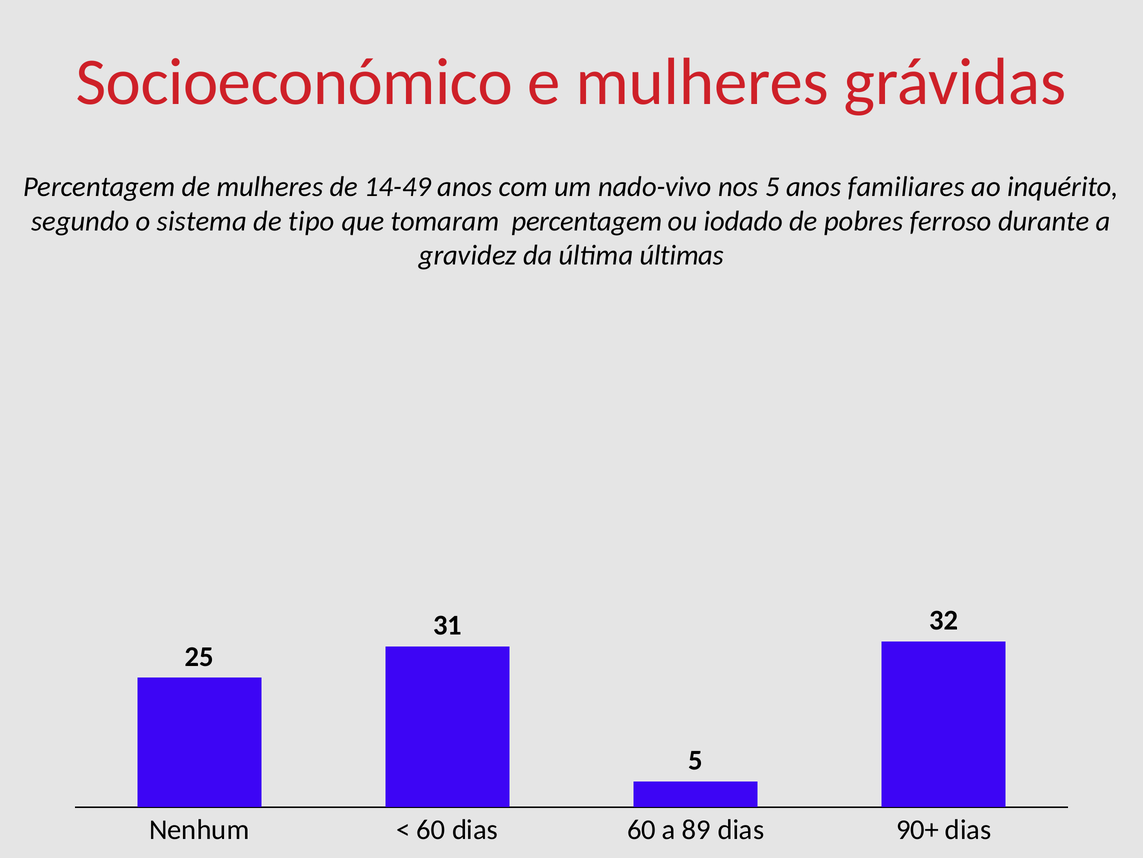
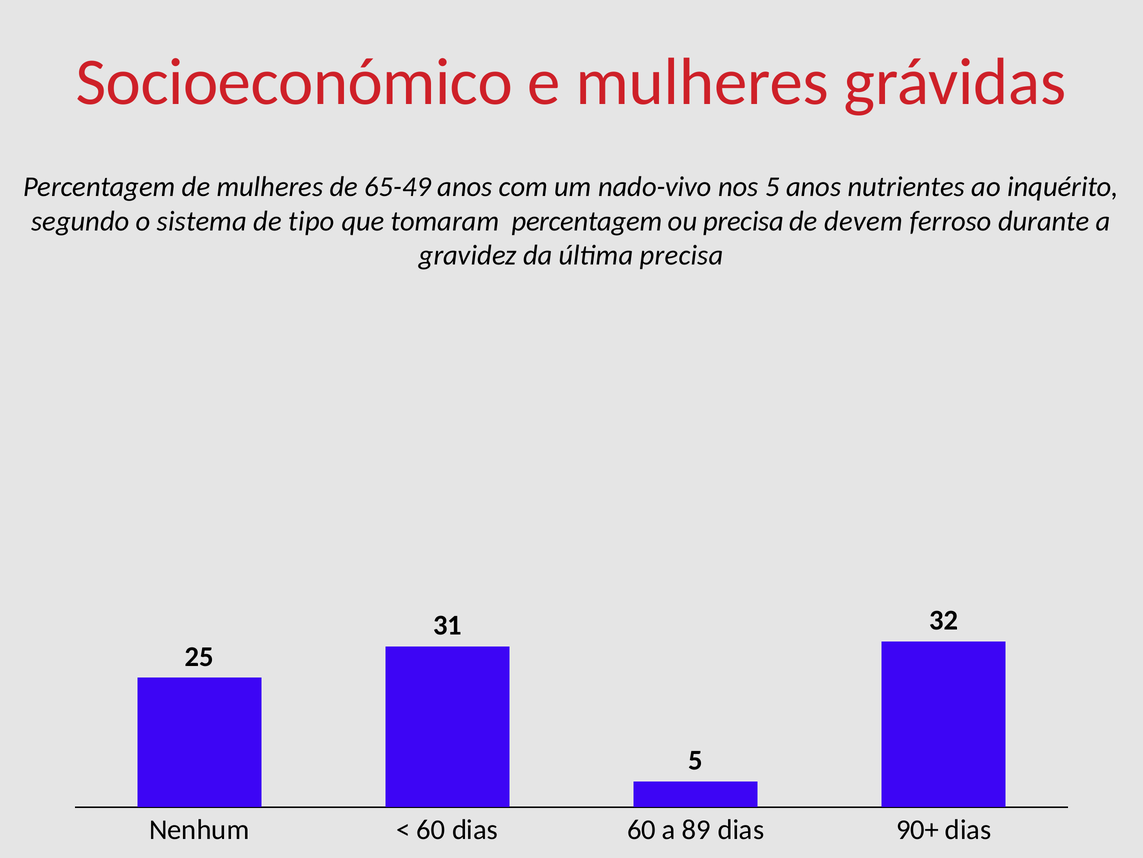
14-49: 14-49 -> 65-49
familiares: familiares -> nutrientes
ou iodado: iodado -> precisa
pobres: pobres -> devem
última últimas: últimas -> precisa
